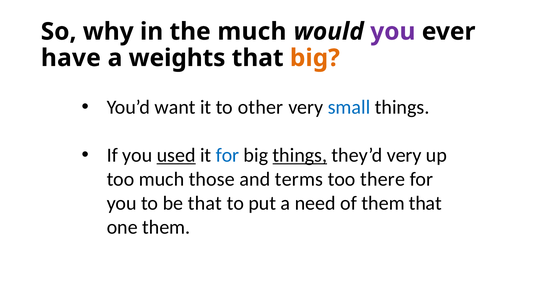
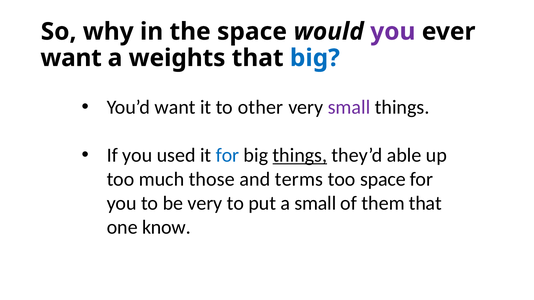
the much: much -> space
have at (71, 58): have -> want
big at (315, 58) colour: orange -> blue
small at (349, 107) colour: blue -> purple
used underline: present -> none
they’d very: very -> able
too there: there -> space
be that: that -> very
a need: need -> small
one them: them -> know
